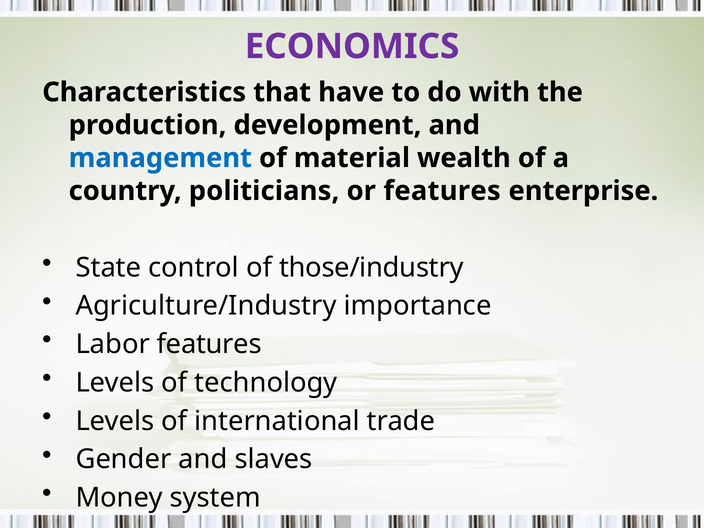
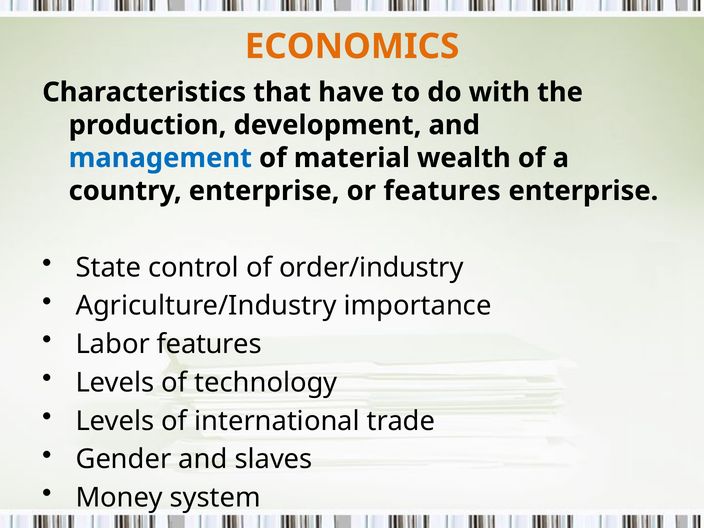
ECONOMICS colour: purple -> orange
country politicians: politicians -> enterprise
those/industry: those/industry -> order/industry
